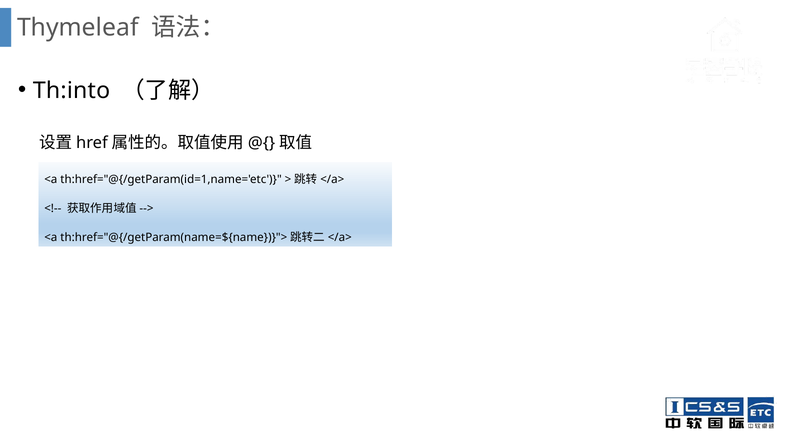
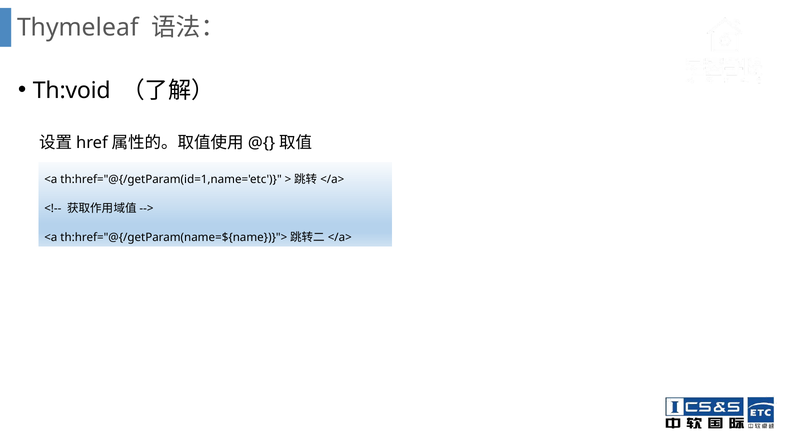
Th:into: Th:into -> Th:void
